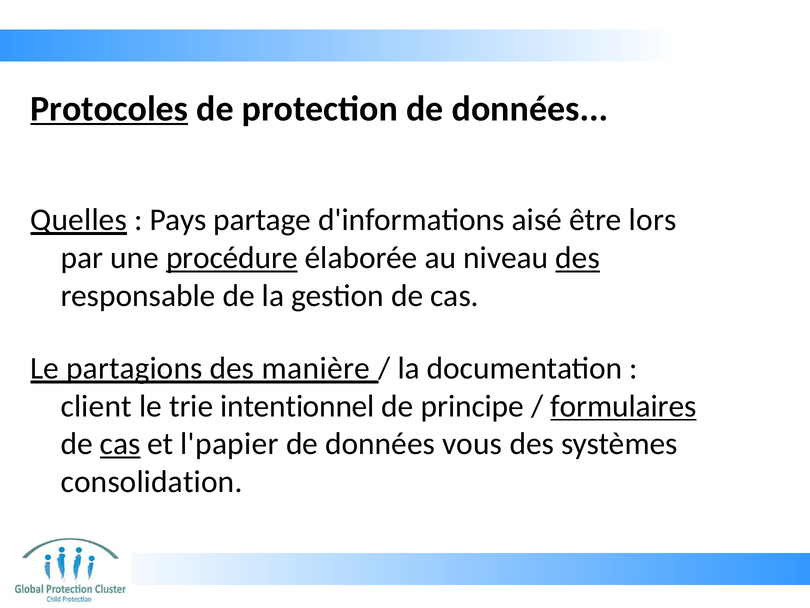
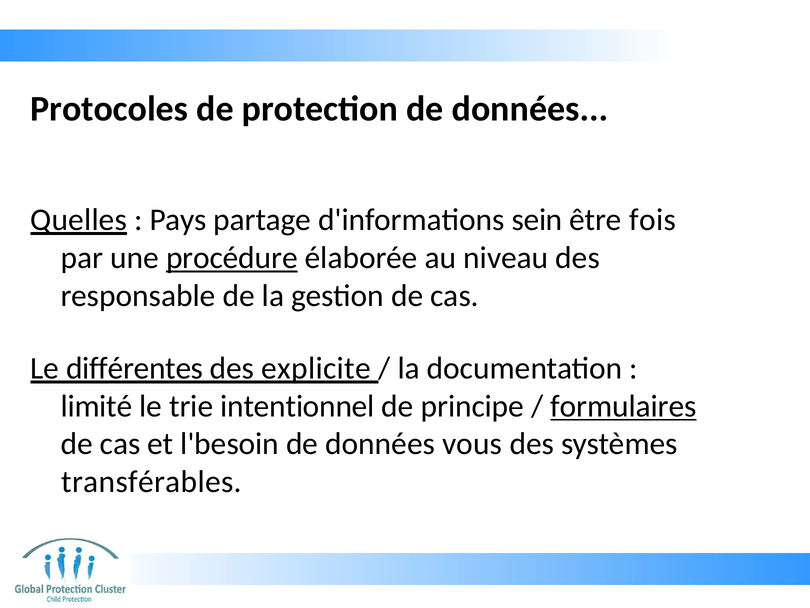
Protocoles underline: present -> none
aisé: aisé -> sein
lors: lors -> fois
des at (578, 258) underline: present -> none
partagions: partagions -> différentes
manière: manière -> explicite
client: client -> limité
cas at (120, 444) underline: present -> none
l'papier: l'papier -> l'besoin
consolidation: consolidation -> transférables
